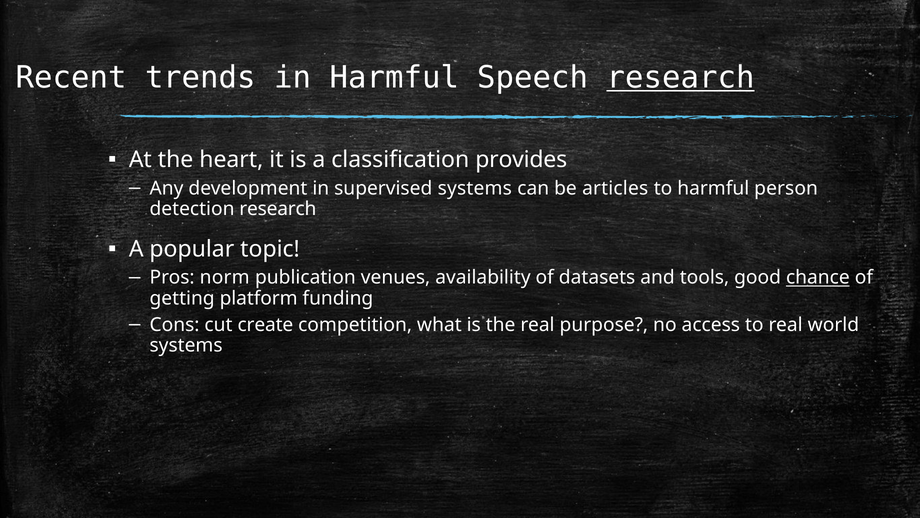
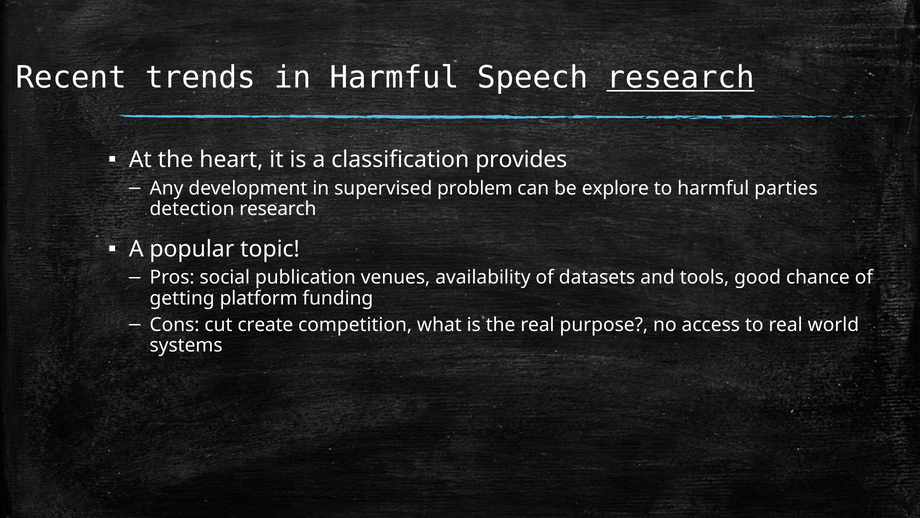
supervised systems: systems -> problem
articles: articles -> explore
person: person -> parties
norm: norm -> social
chance underline: present -> none
